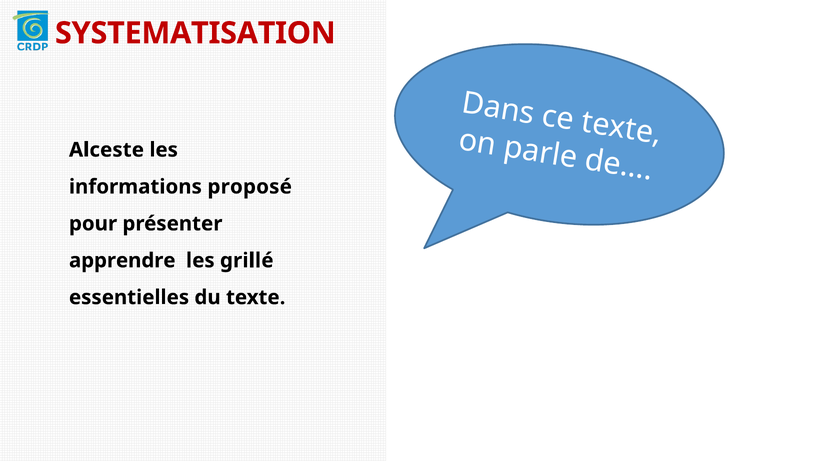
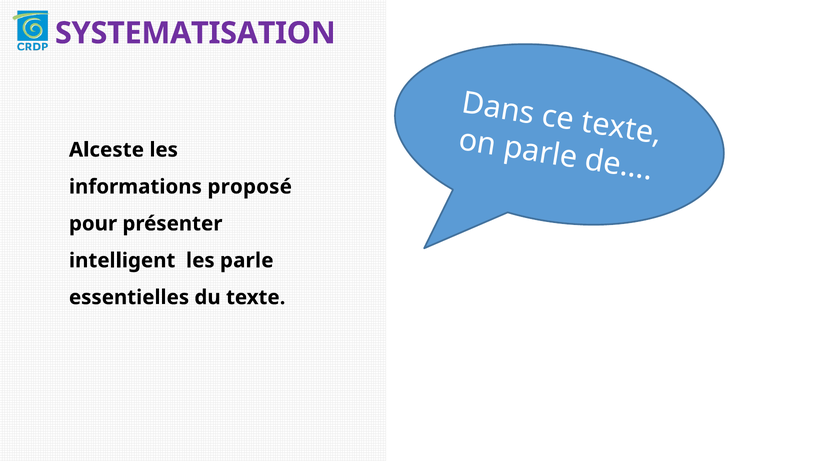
SYSTEMATISATION colour: red -> purple
apprendre: apprendre -> intelligent
grillé: grillé -> parle
